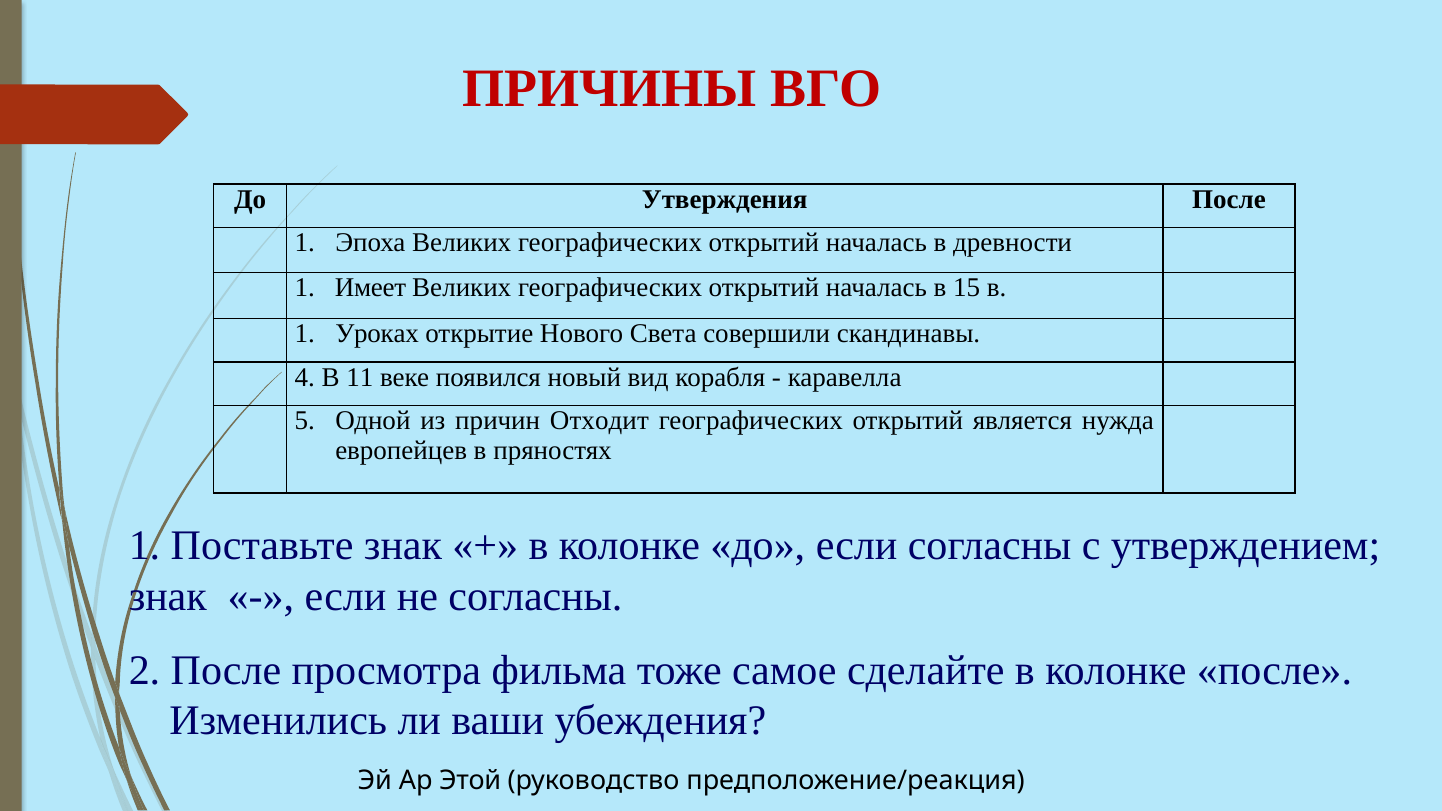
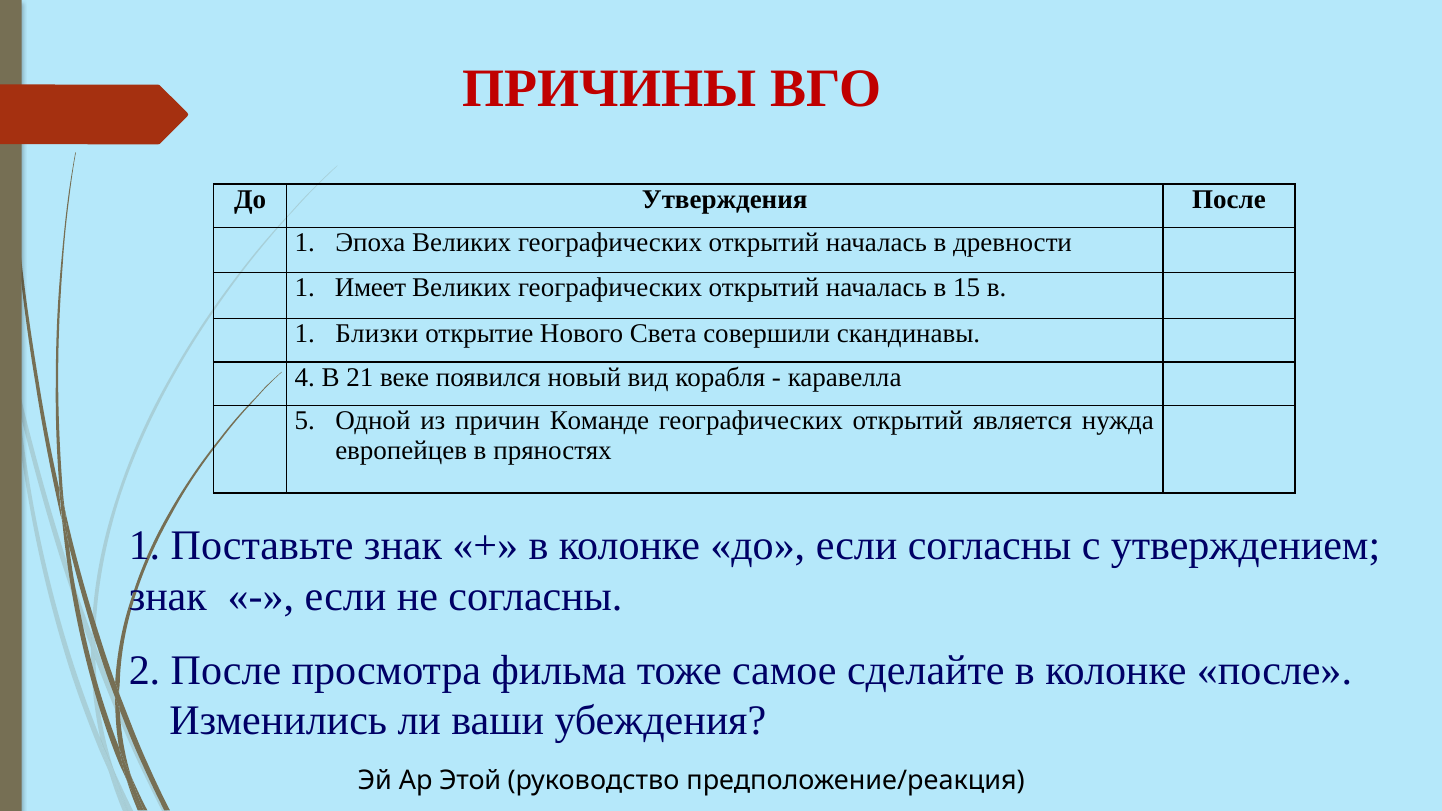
Уроках: Уроках -> Близки
11: 11 -> 21
Отходит: Отходит -> Команде
